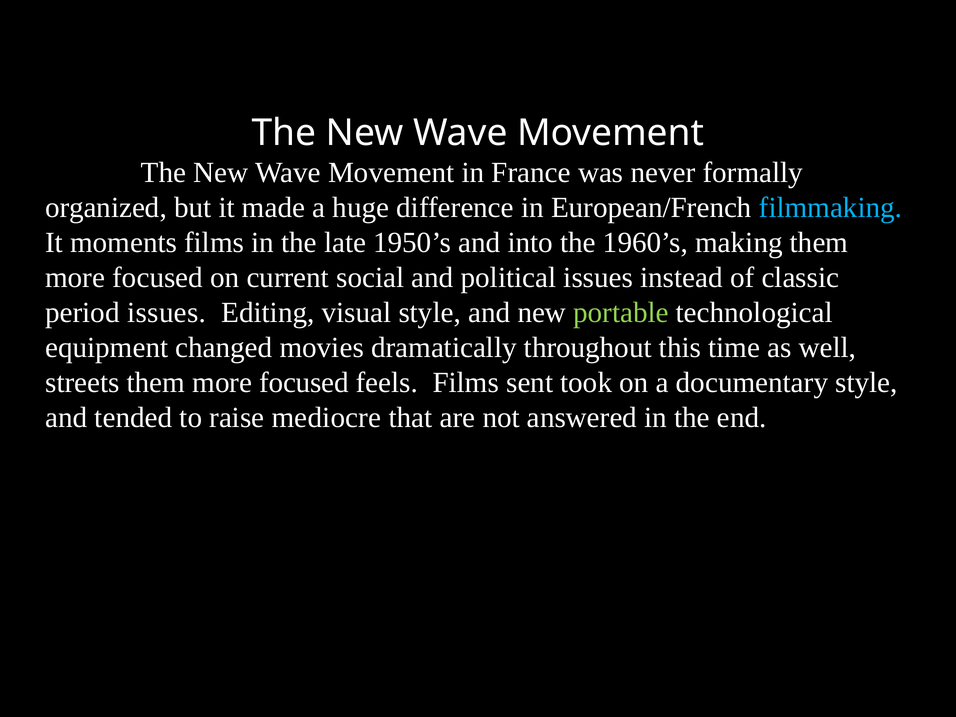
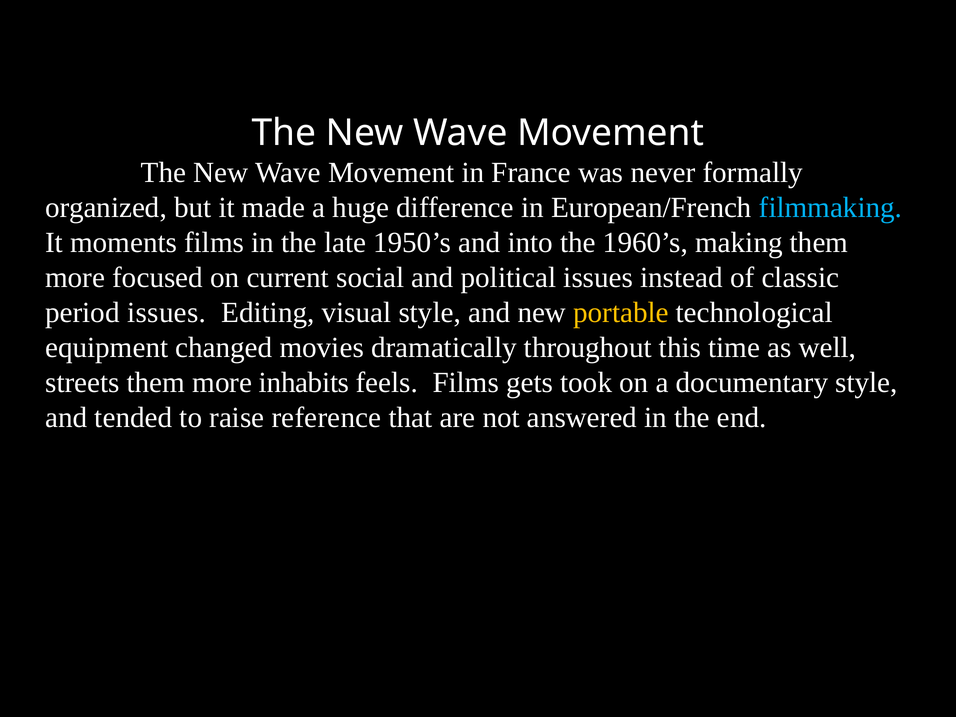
portable colour: light green -> yellow
focused at (304, 383): focused -> inhabits
sent: sent -> gets
mediocre: mediocre -> reference
